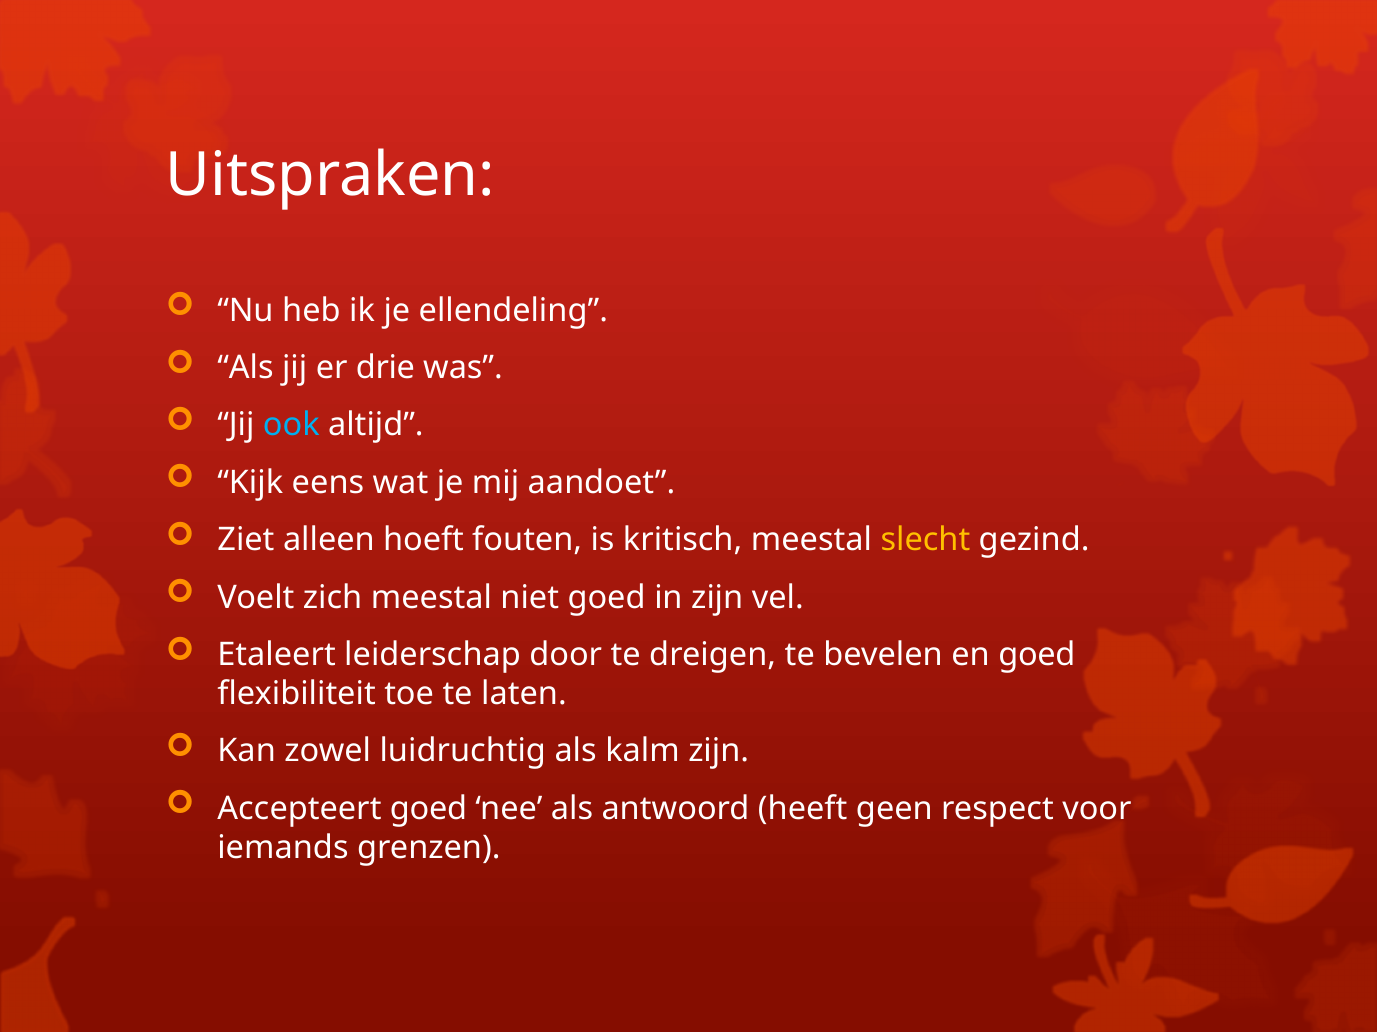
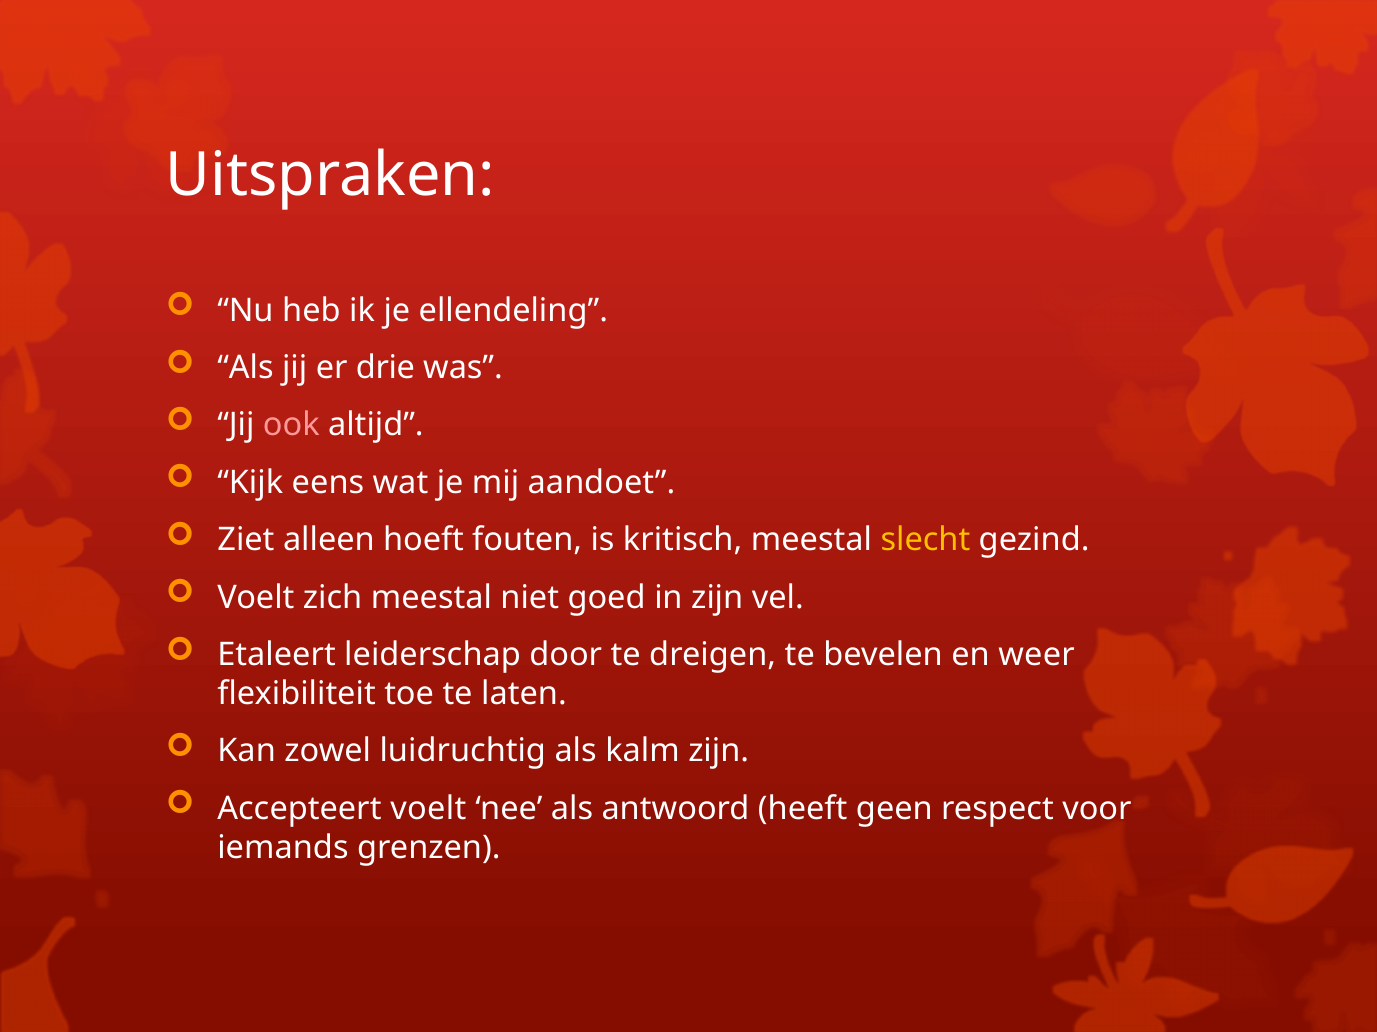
ook colour: light blue -> pink
en goed: goed -> weer
Accepteert goed: goed -> voelt
